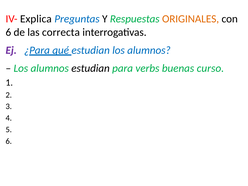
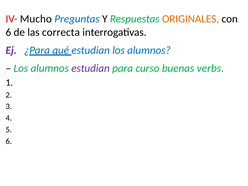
Explica: Explica -> Mucho
estudian at (91, 68) colour: black -> purple
verbs: verbs -> curso
curso: curso -> verbs
